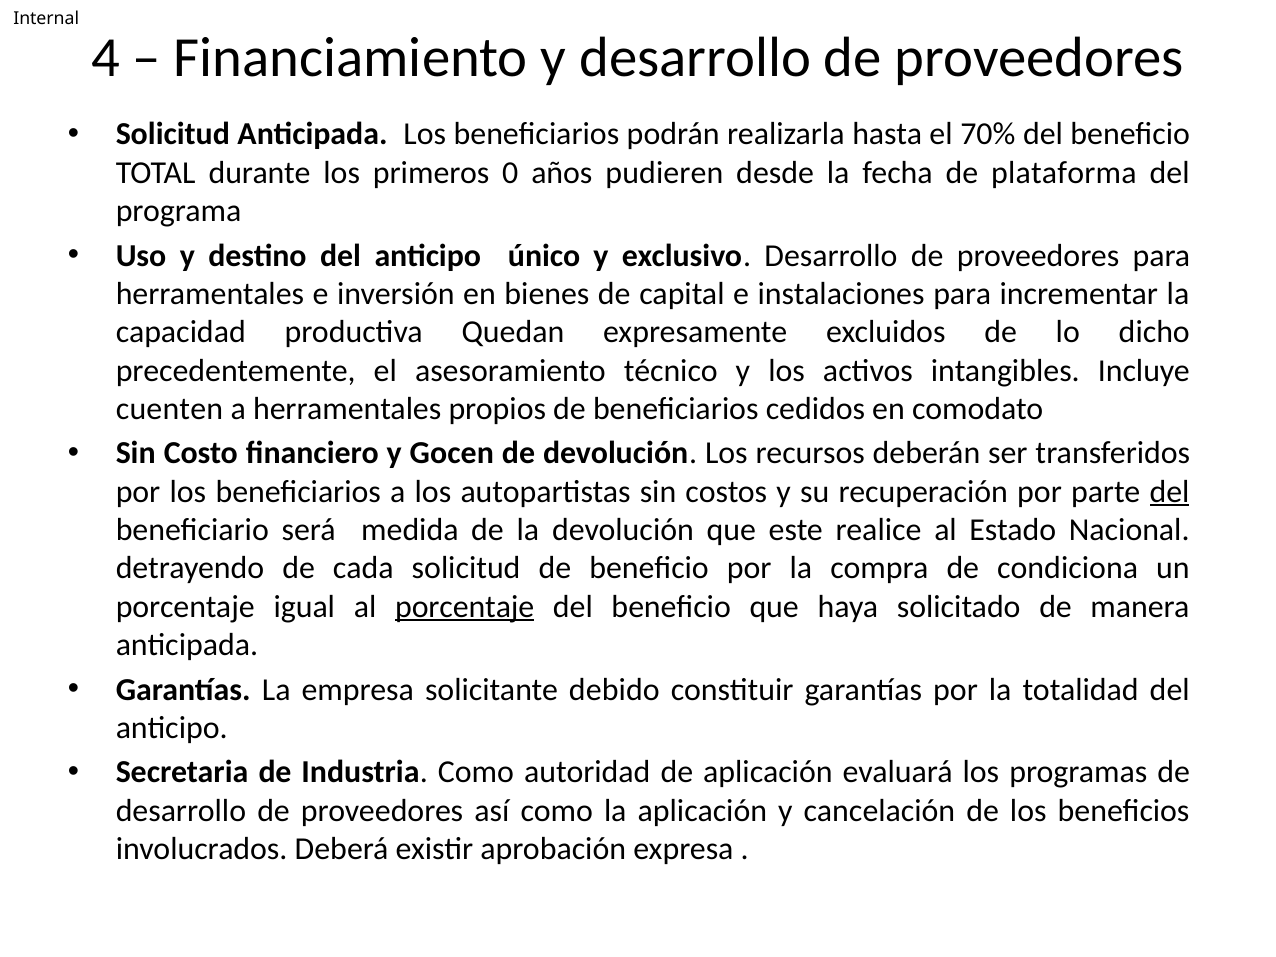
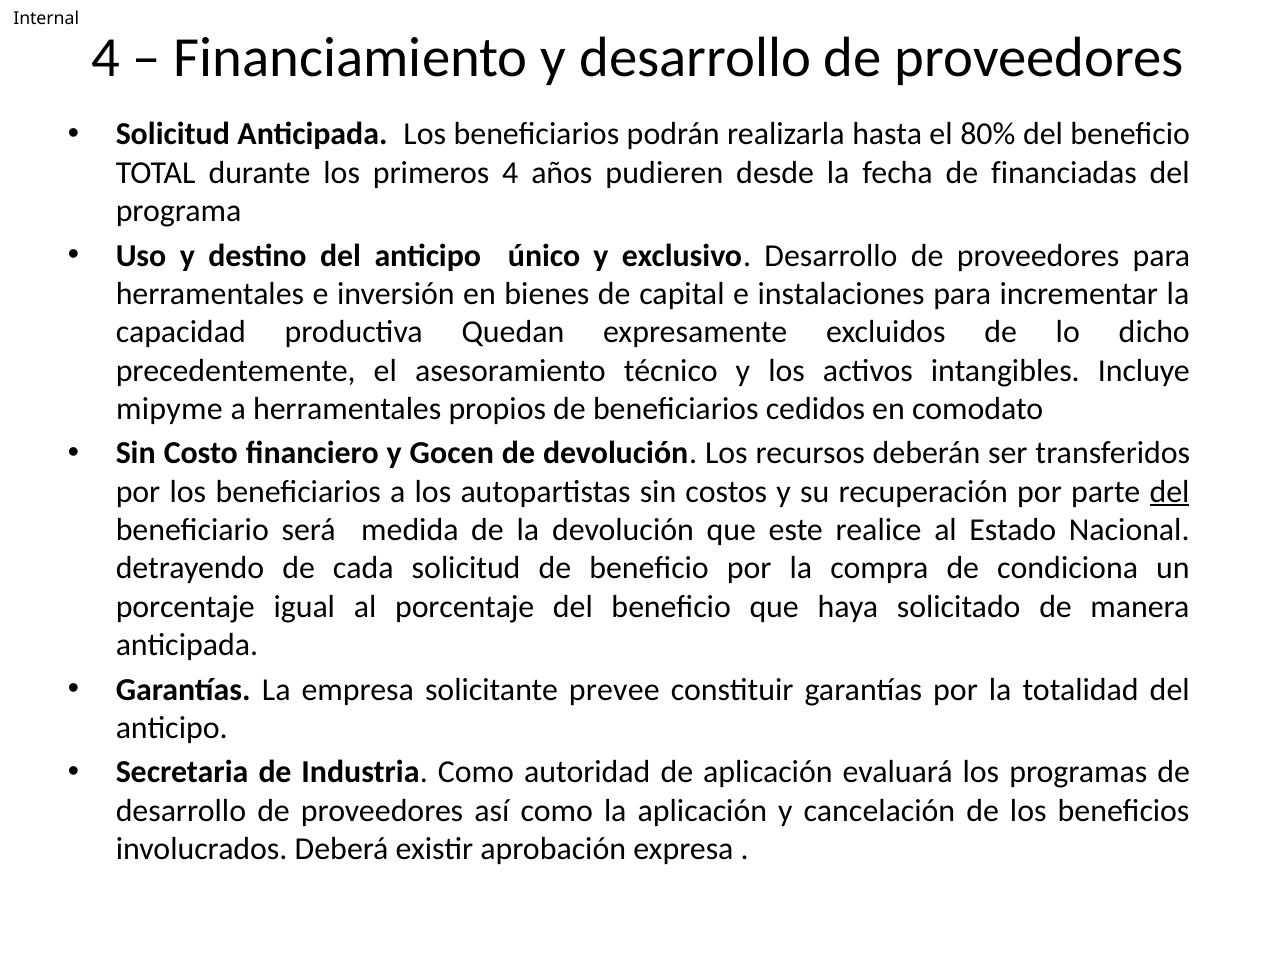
70%: 70% -> 80%
primeros 0: 0 -> 4
plataforma: plataforma -> financiadas
cuenten: cuenten -> mipyme
porcentaje at (465, 607) underline: present -> none
debido: debido -> prevee
